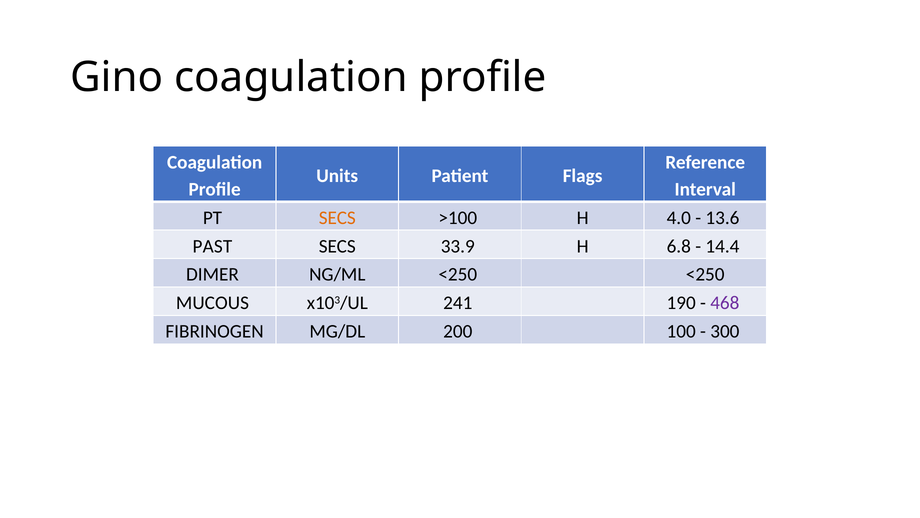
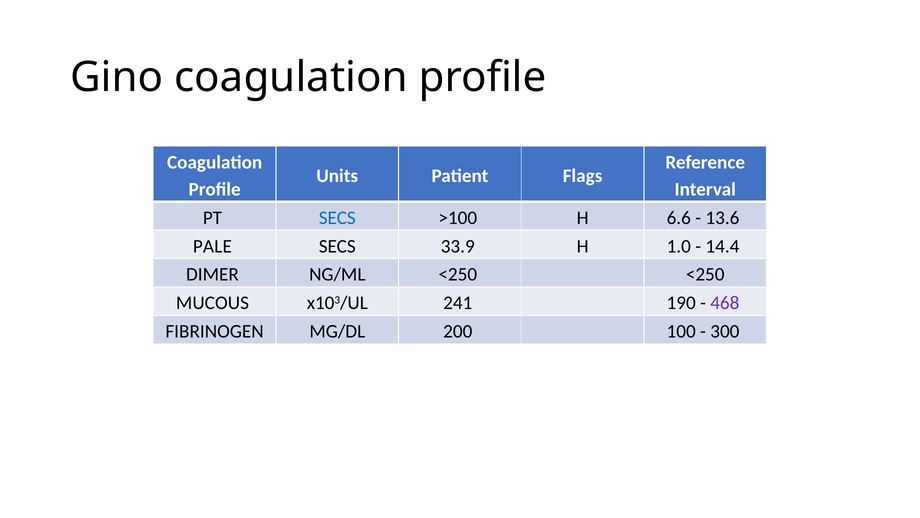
SECS at (337, 218) colour: orange -> blue
4.0: 4.0 -> 6.6
PAST: PAST -> PALE
6.8: 6.8 -> 1.0
